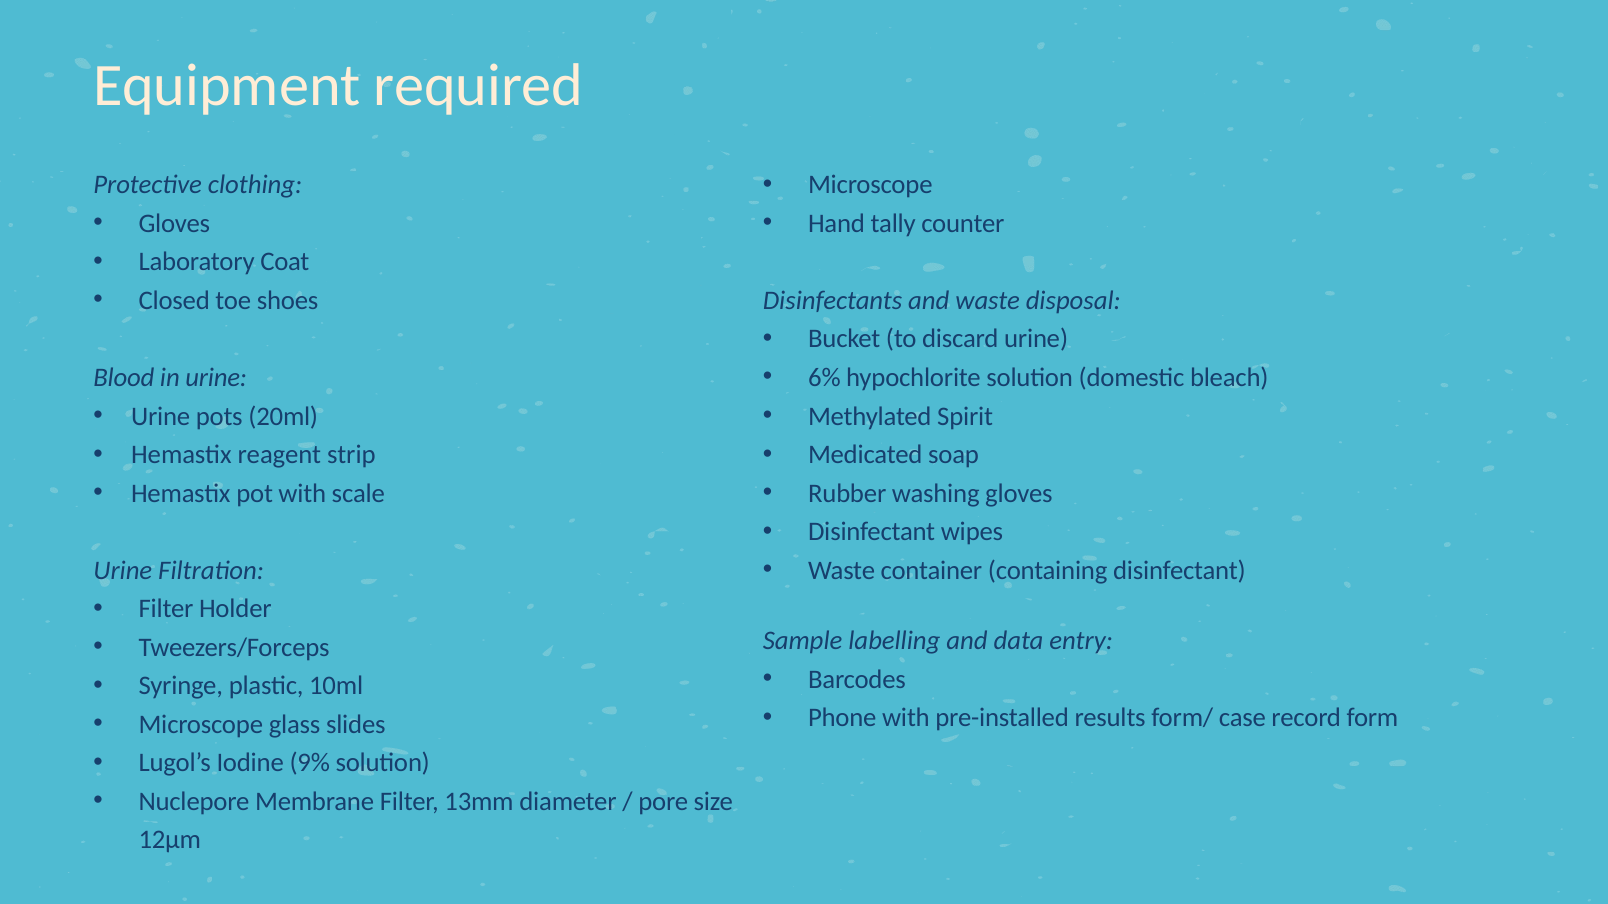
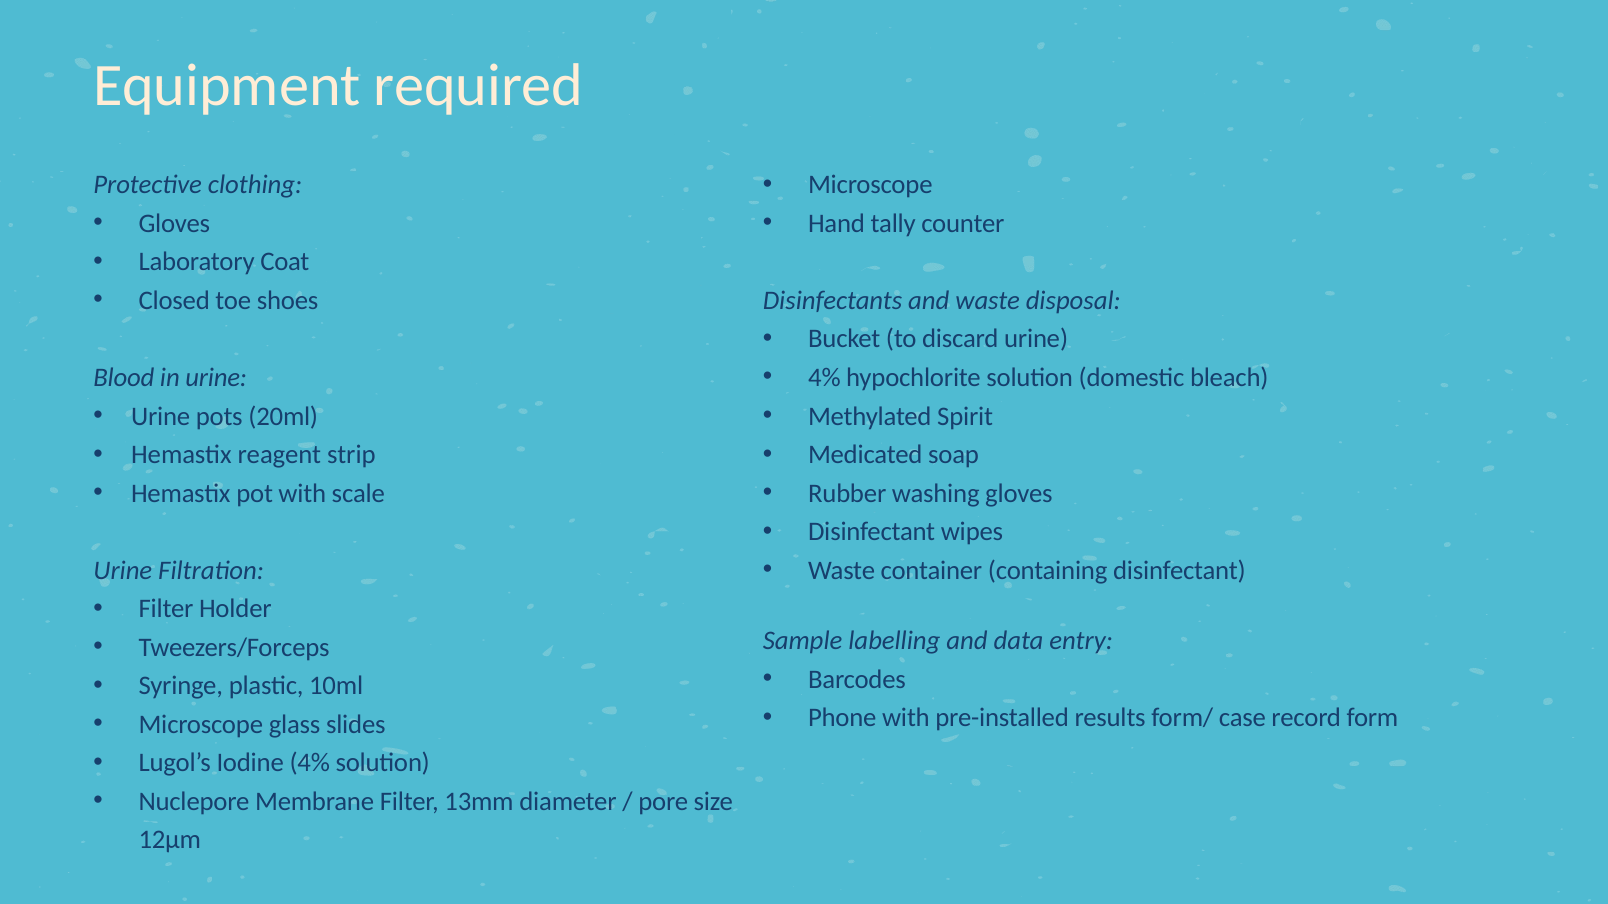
6% at (824, 378): 6% -> 4%
Iodine 9%: 9% -> 4%
